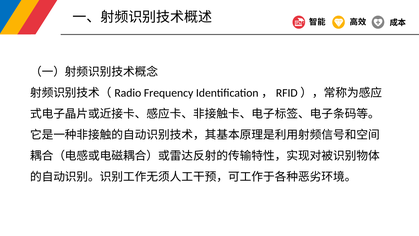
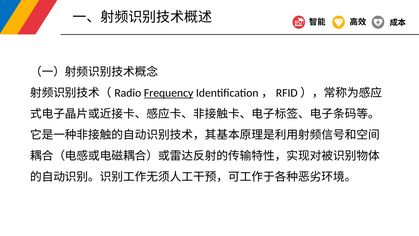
Frequency underline: none -> present
